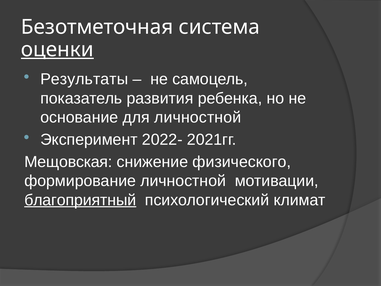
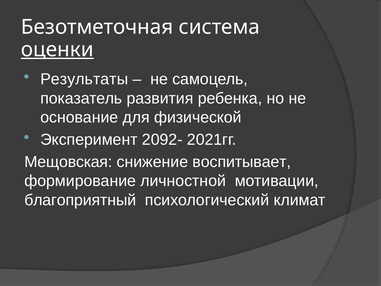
для личностной: личностной -> физической
2022-: 2022- -> 2092-
физического: физического -> воспитывает
благоприятный underline: present -> none
